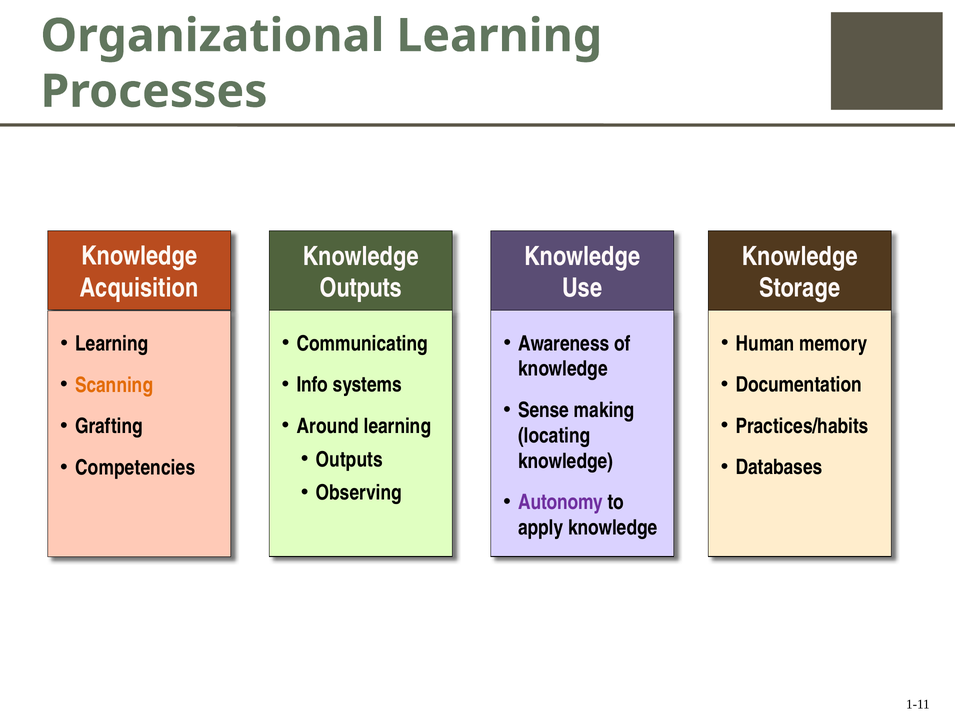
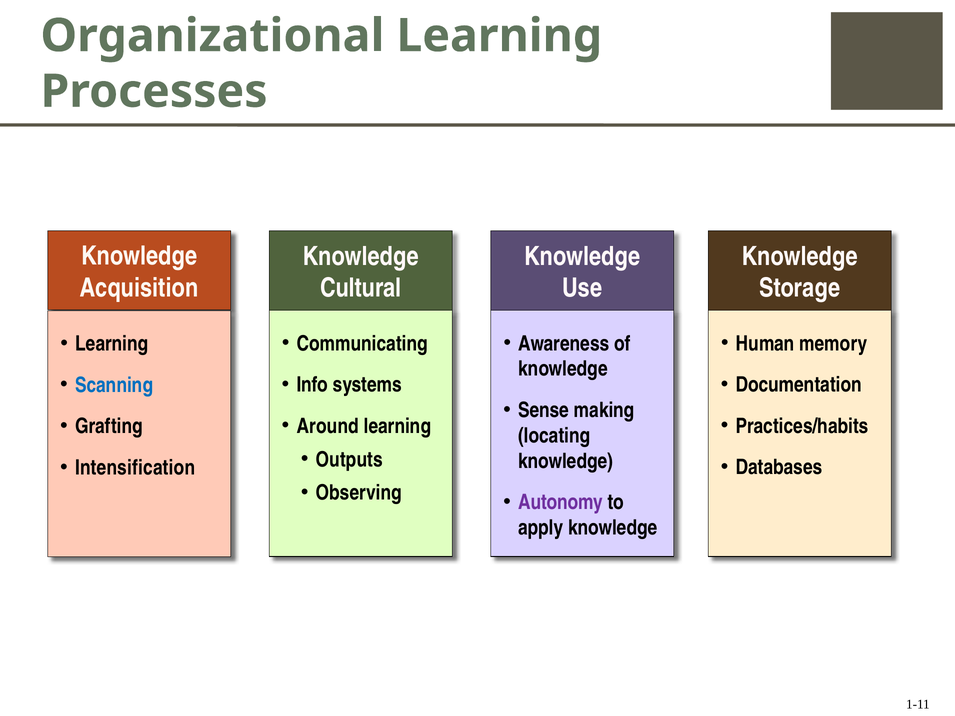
Outputs at (361, 288): Outputs -> Cultural
Scanning colour: orange -> blue
Competencies: Competencies -> Intensification
